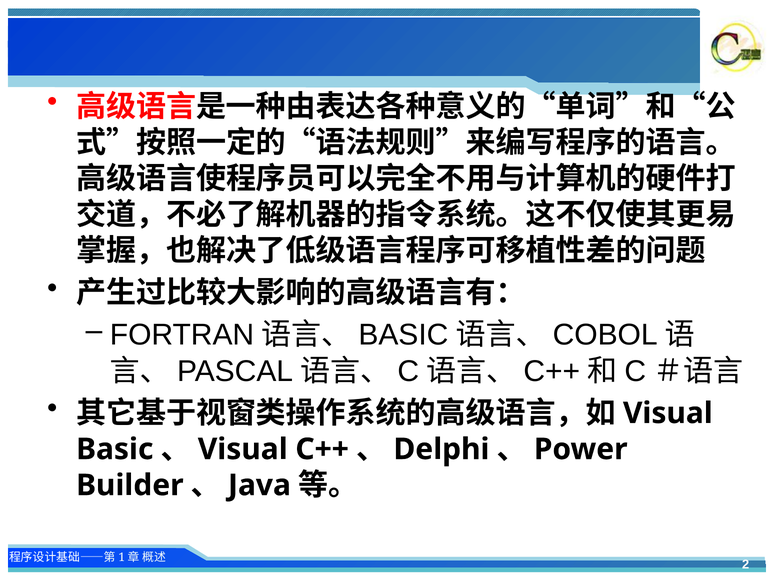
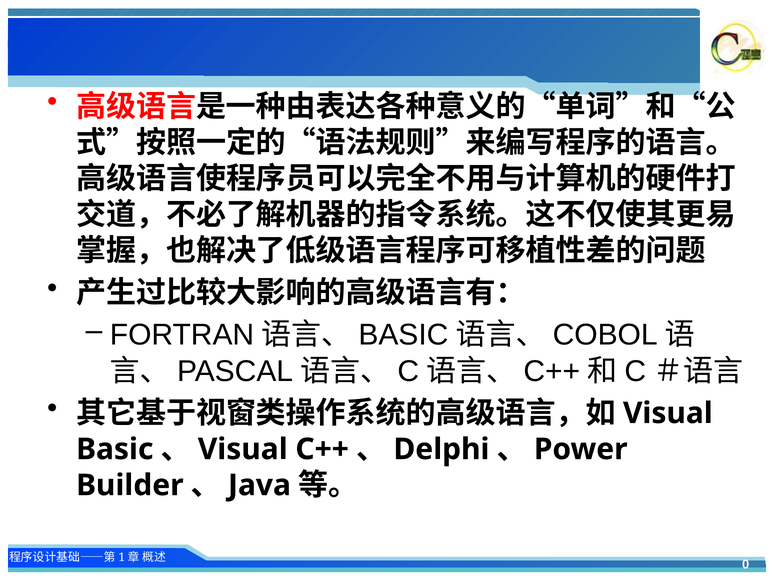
2: 2 -> 0
